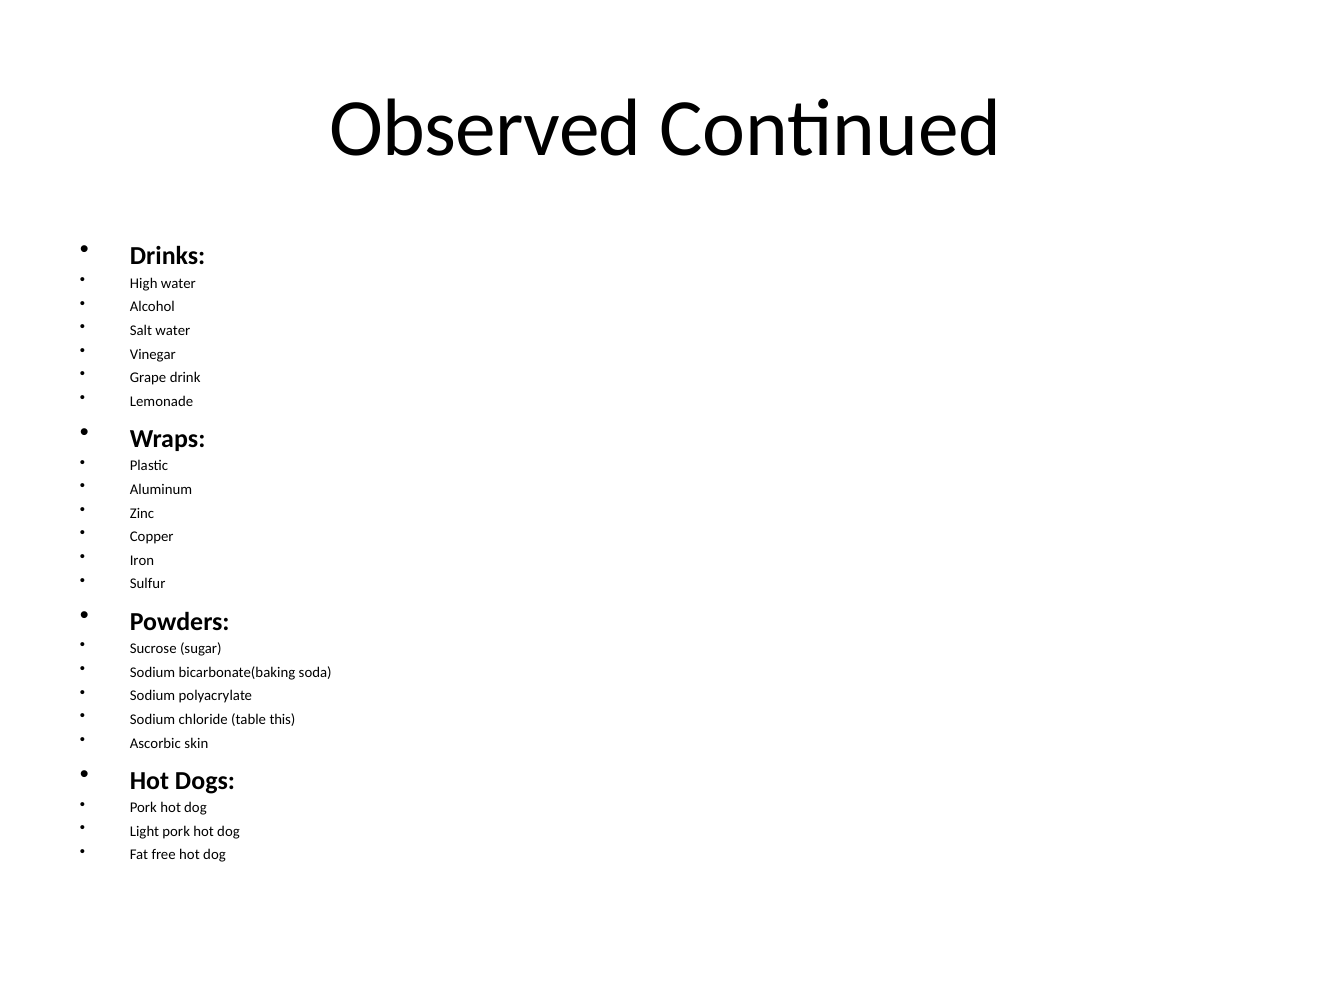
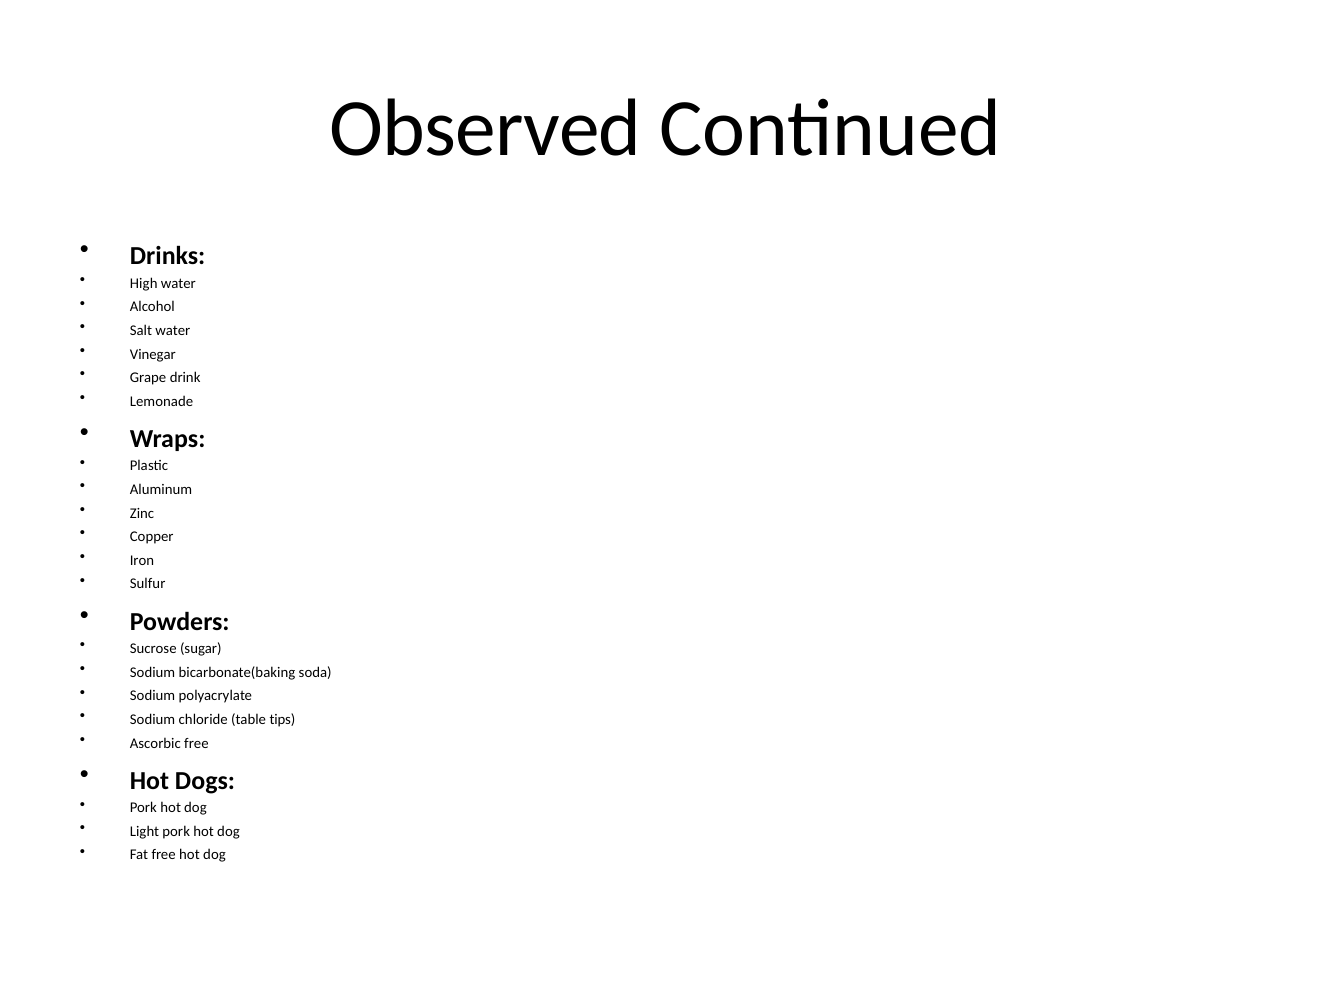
this: this -> tips
Ascorbic skin: skin -> free
